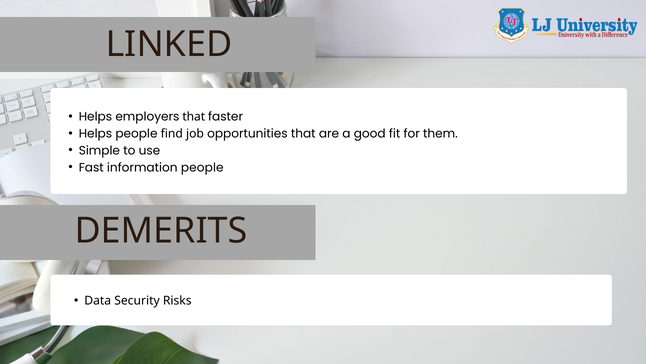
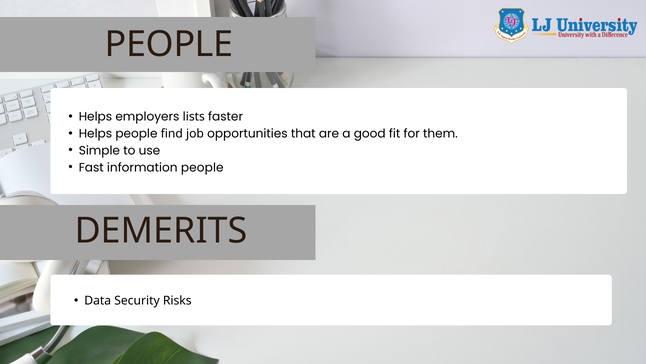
LINKED at (169, 44): LINKED -> PEOPLE
employers that: that -> lists
